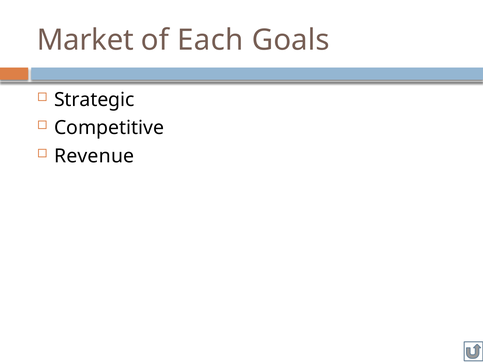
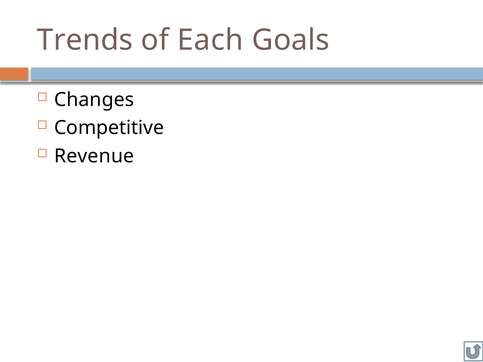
Market: Market -> Trends
Strategic: Strategic -> Changes
